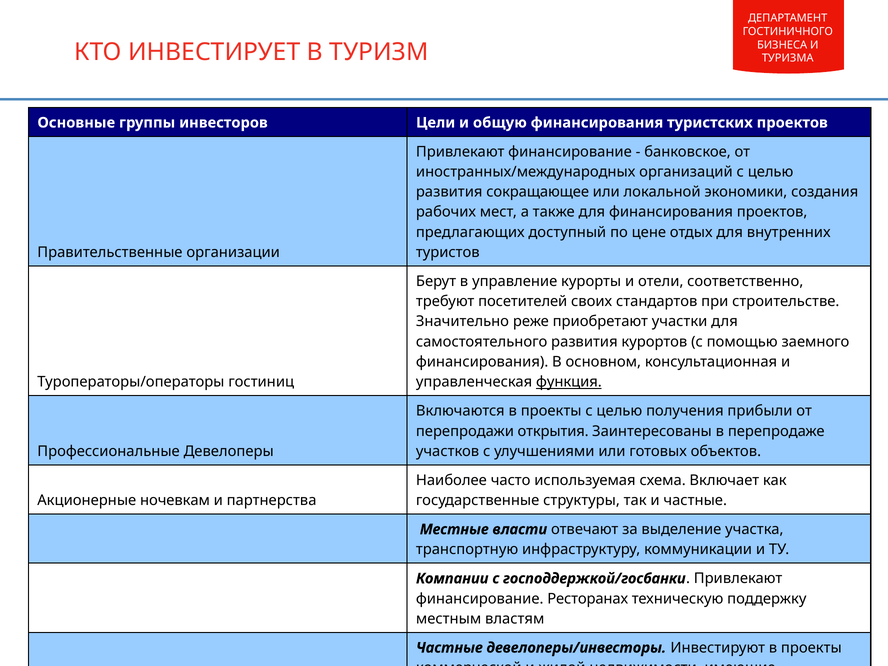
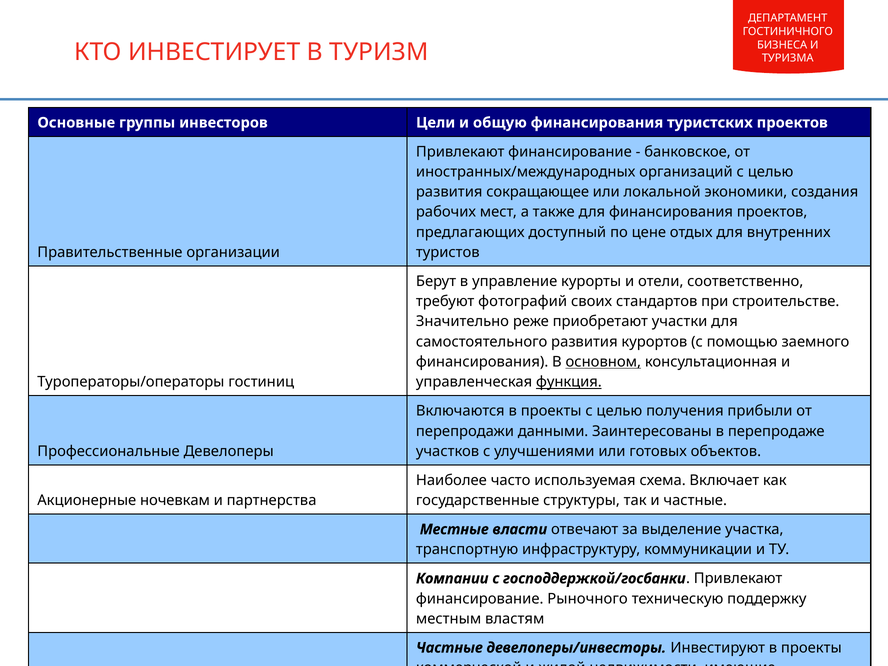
посетителей: посетителей -> фотографий
основном underline: none -> present
открытия: открытия -> данными
Ресторанах: Ресторанах -> Рыночного
